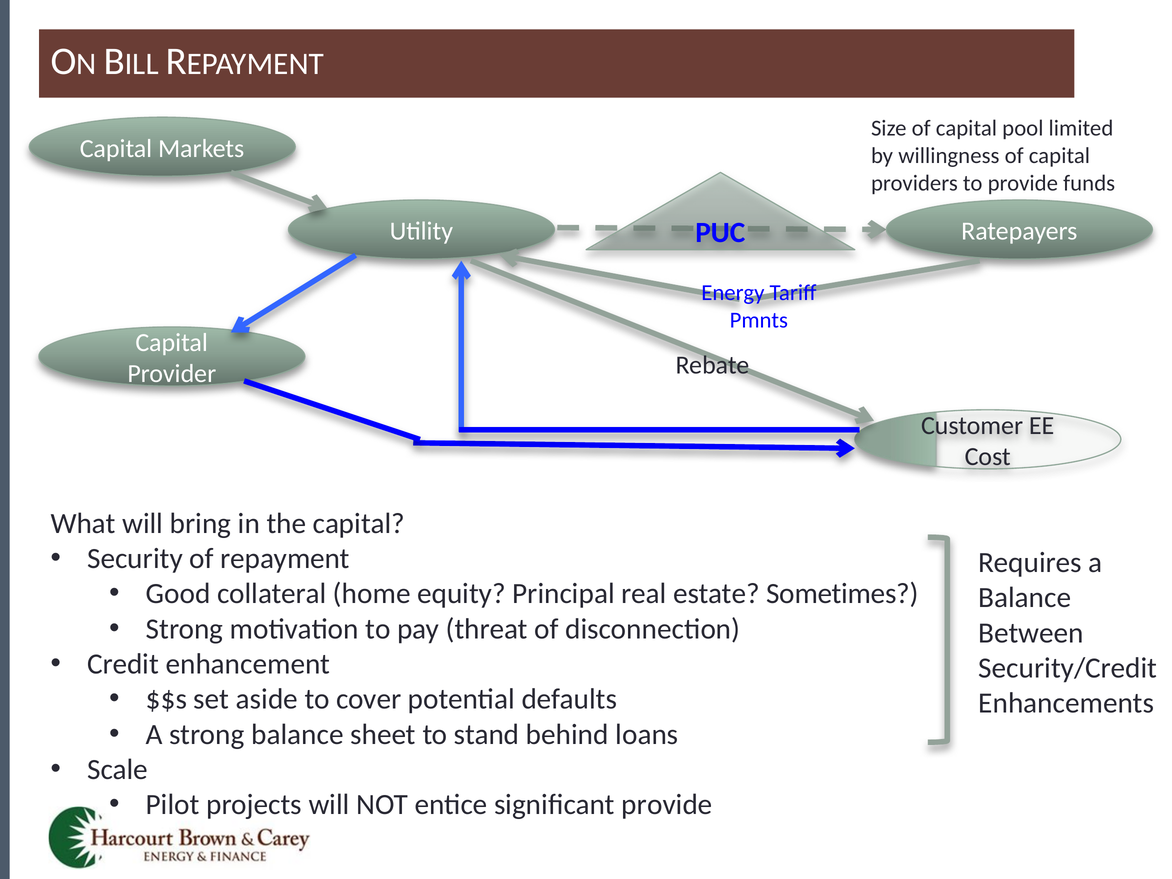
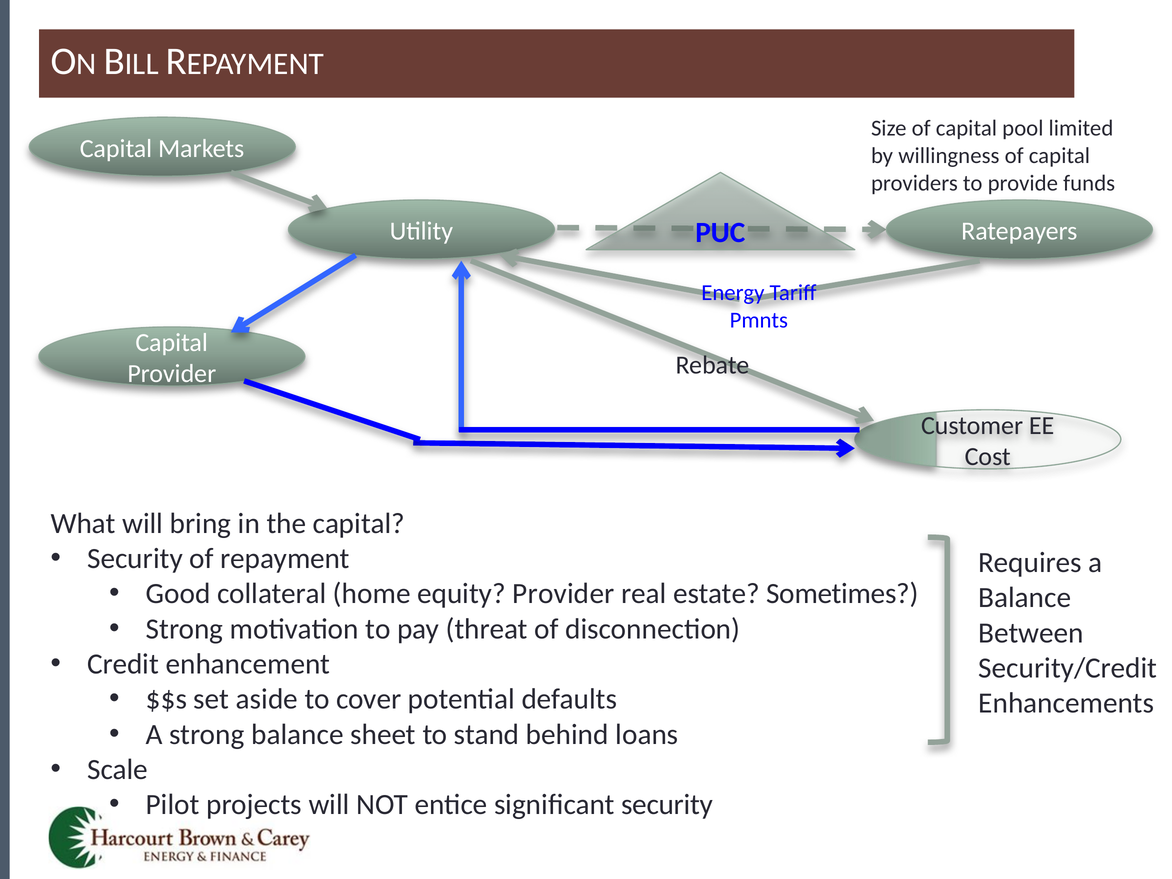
equity Principal: Principal -> Provider
significant provide: provide -> security
